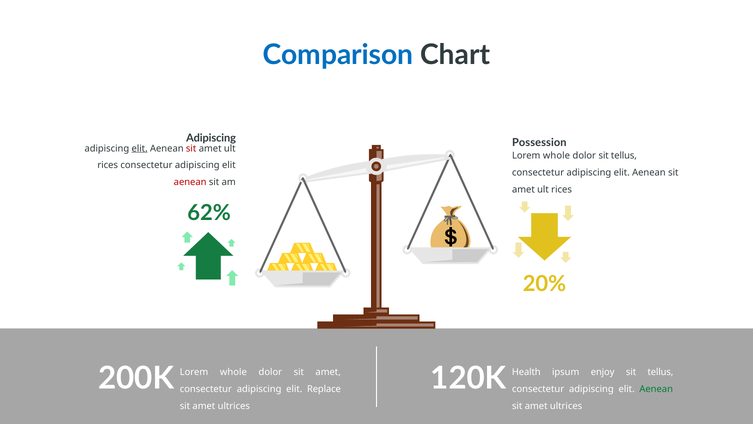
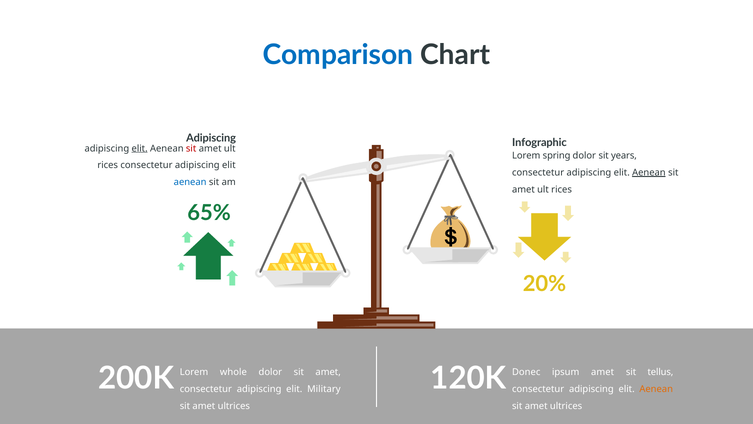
Possession: Possession -> Infographic
whole at (556, 155): whole -> spring
dolor sit tellus: tellus -> years
Aenean at (649, 172) underline: none -> present
aenean at (190, 182) colour: red -> blue
62%: 62% -> 65%
Health: Health -> Donec
ipsum enjoy: enjoy -> amet
Replace: Replace -> Military
Aenean at (656, 389) colour: green -> orange
